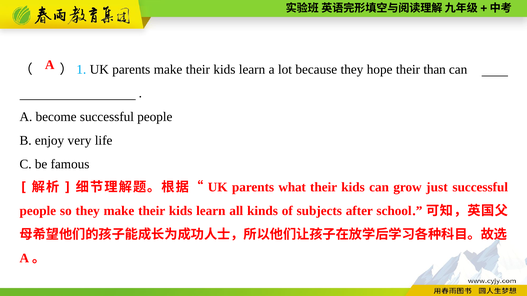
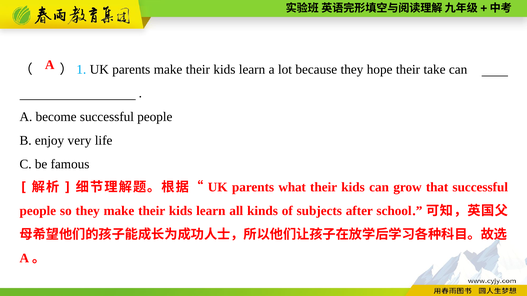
than: than -> take
just: just -> that
